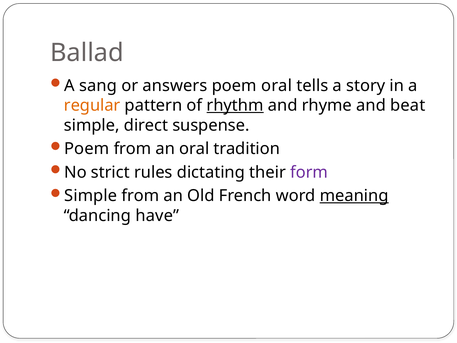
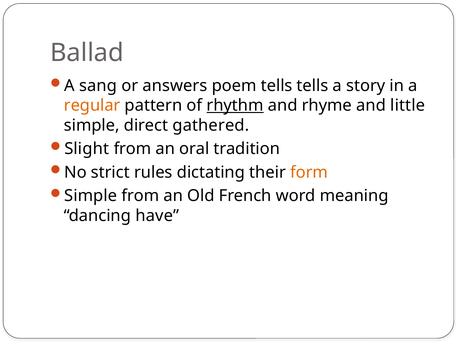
poem oral: oral -> tells
beat: beat -> little
suspense: suspense -> gathered
Poem at (87, 149): Poem -> Slight
form colour: purple -> orange
meaning underline: present -> none
